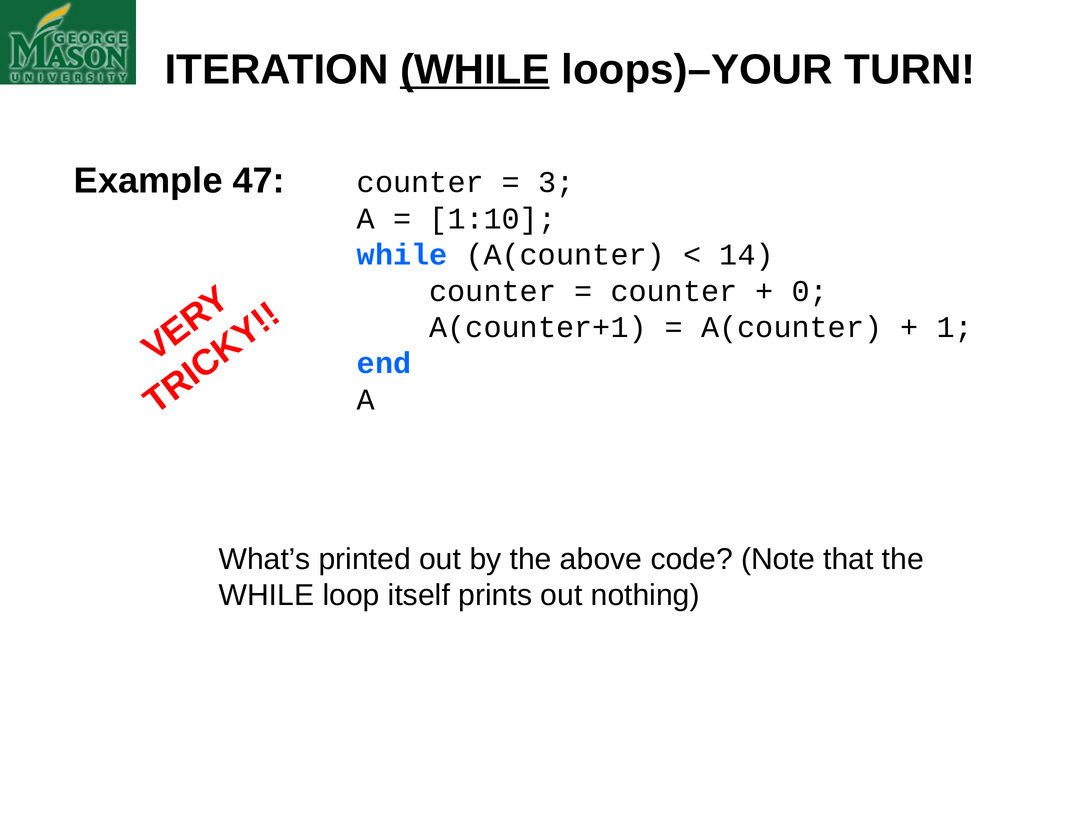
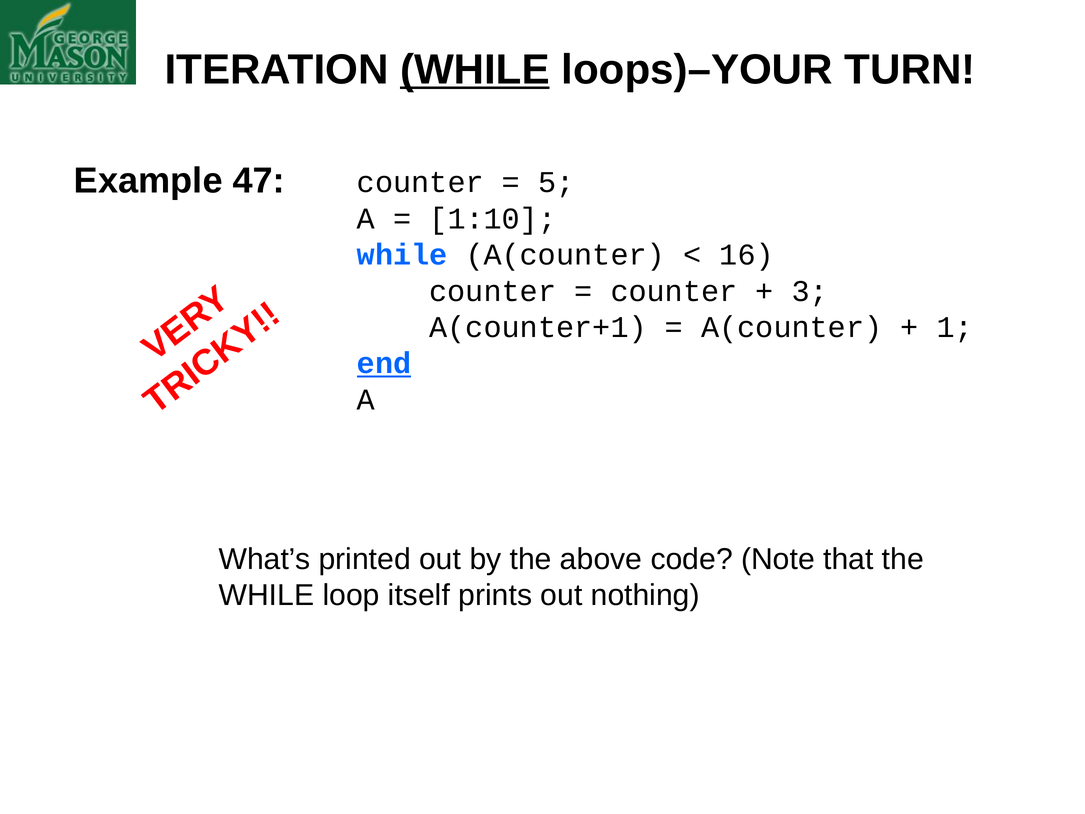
3: 3 -> 5
14: 14 -> 16
0: 0 -> 3
end underline: none -> present
